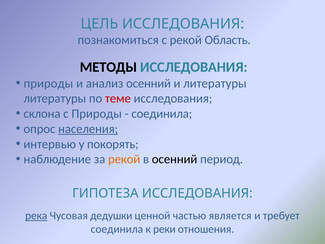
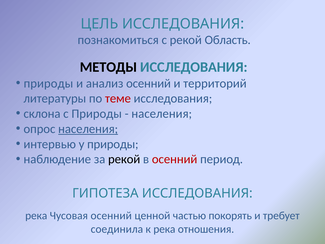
и литературы: литературы -> территорий
соединила at (162, 114): соединила -> населения
у покорять: покорять -> природы
рекой at (124, 159) colour: orange -> black
осенний at (175, 159) colour: black -> red
река at (36, 215) underline: present -> none
Чусовая дедушки: дедушки -> осенний
является: является -> покорять
к реки: реки -> река
